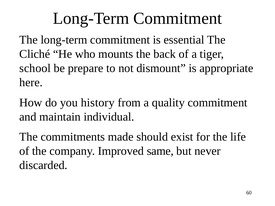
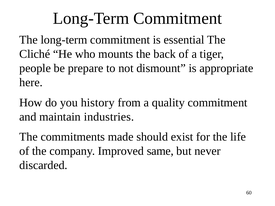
school: school -> people
individual: individual -> industries
